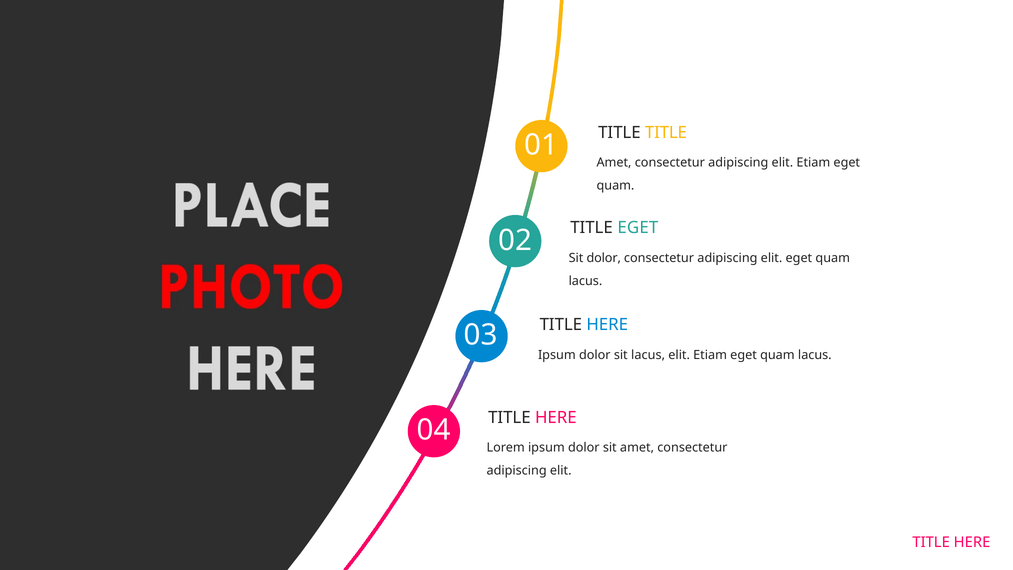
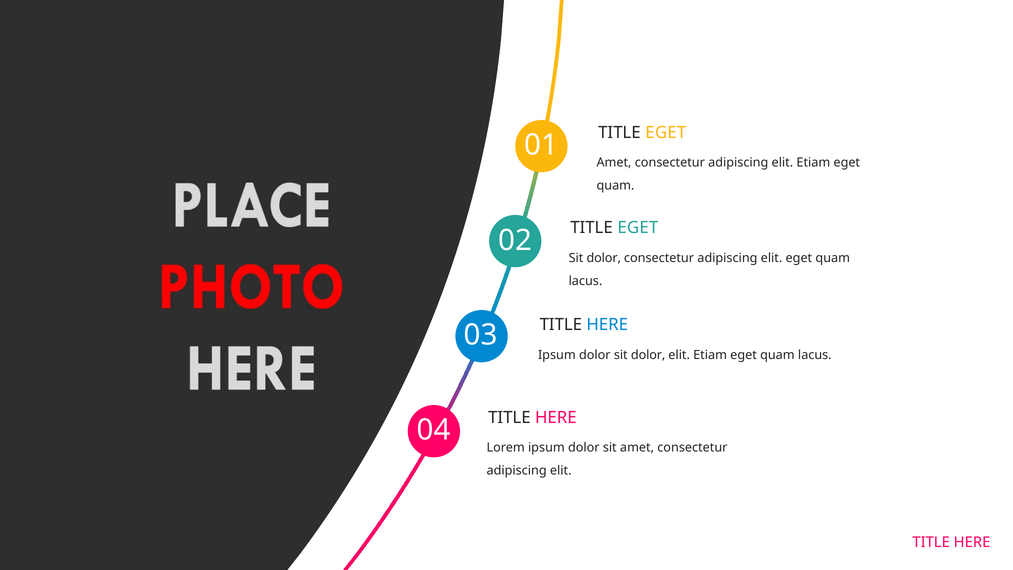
TITLE at (666, 132): TITLE -> EGET
dolor sit lacus: lacus -> dolor
